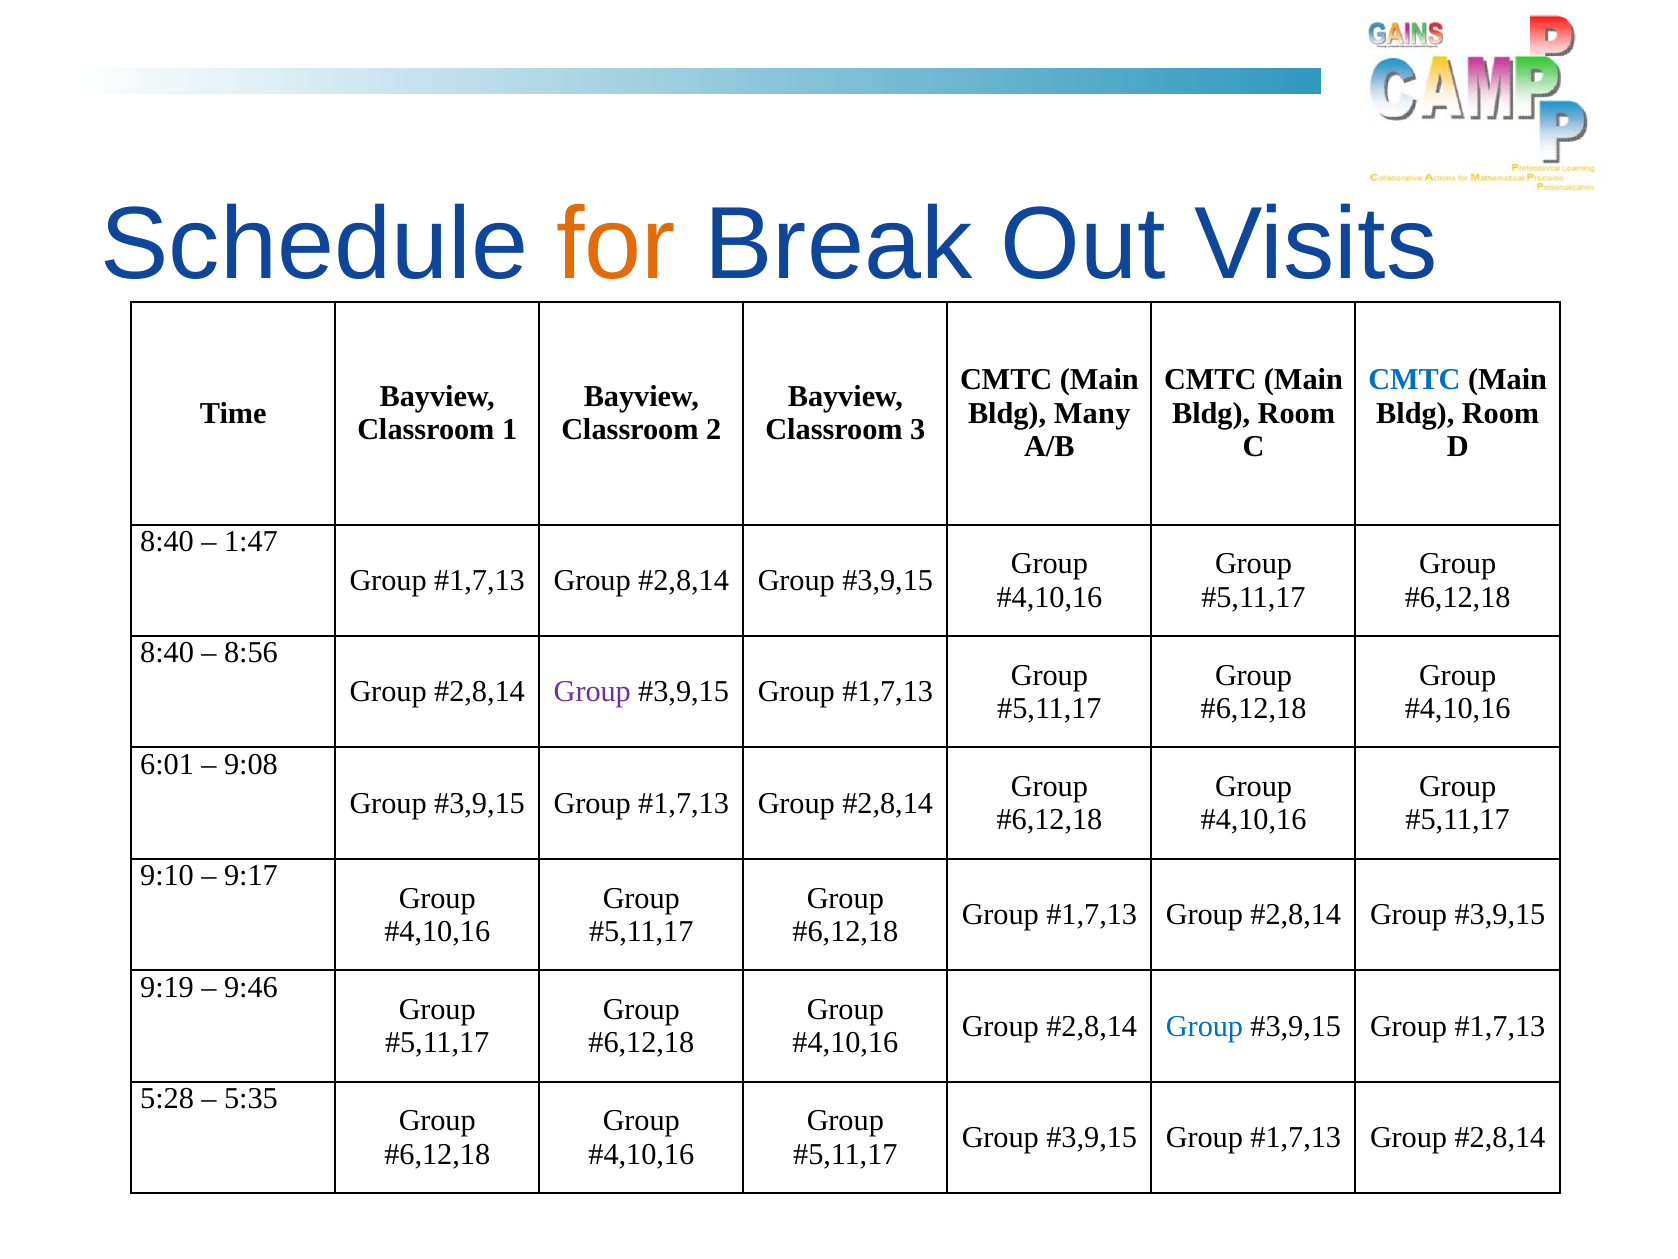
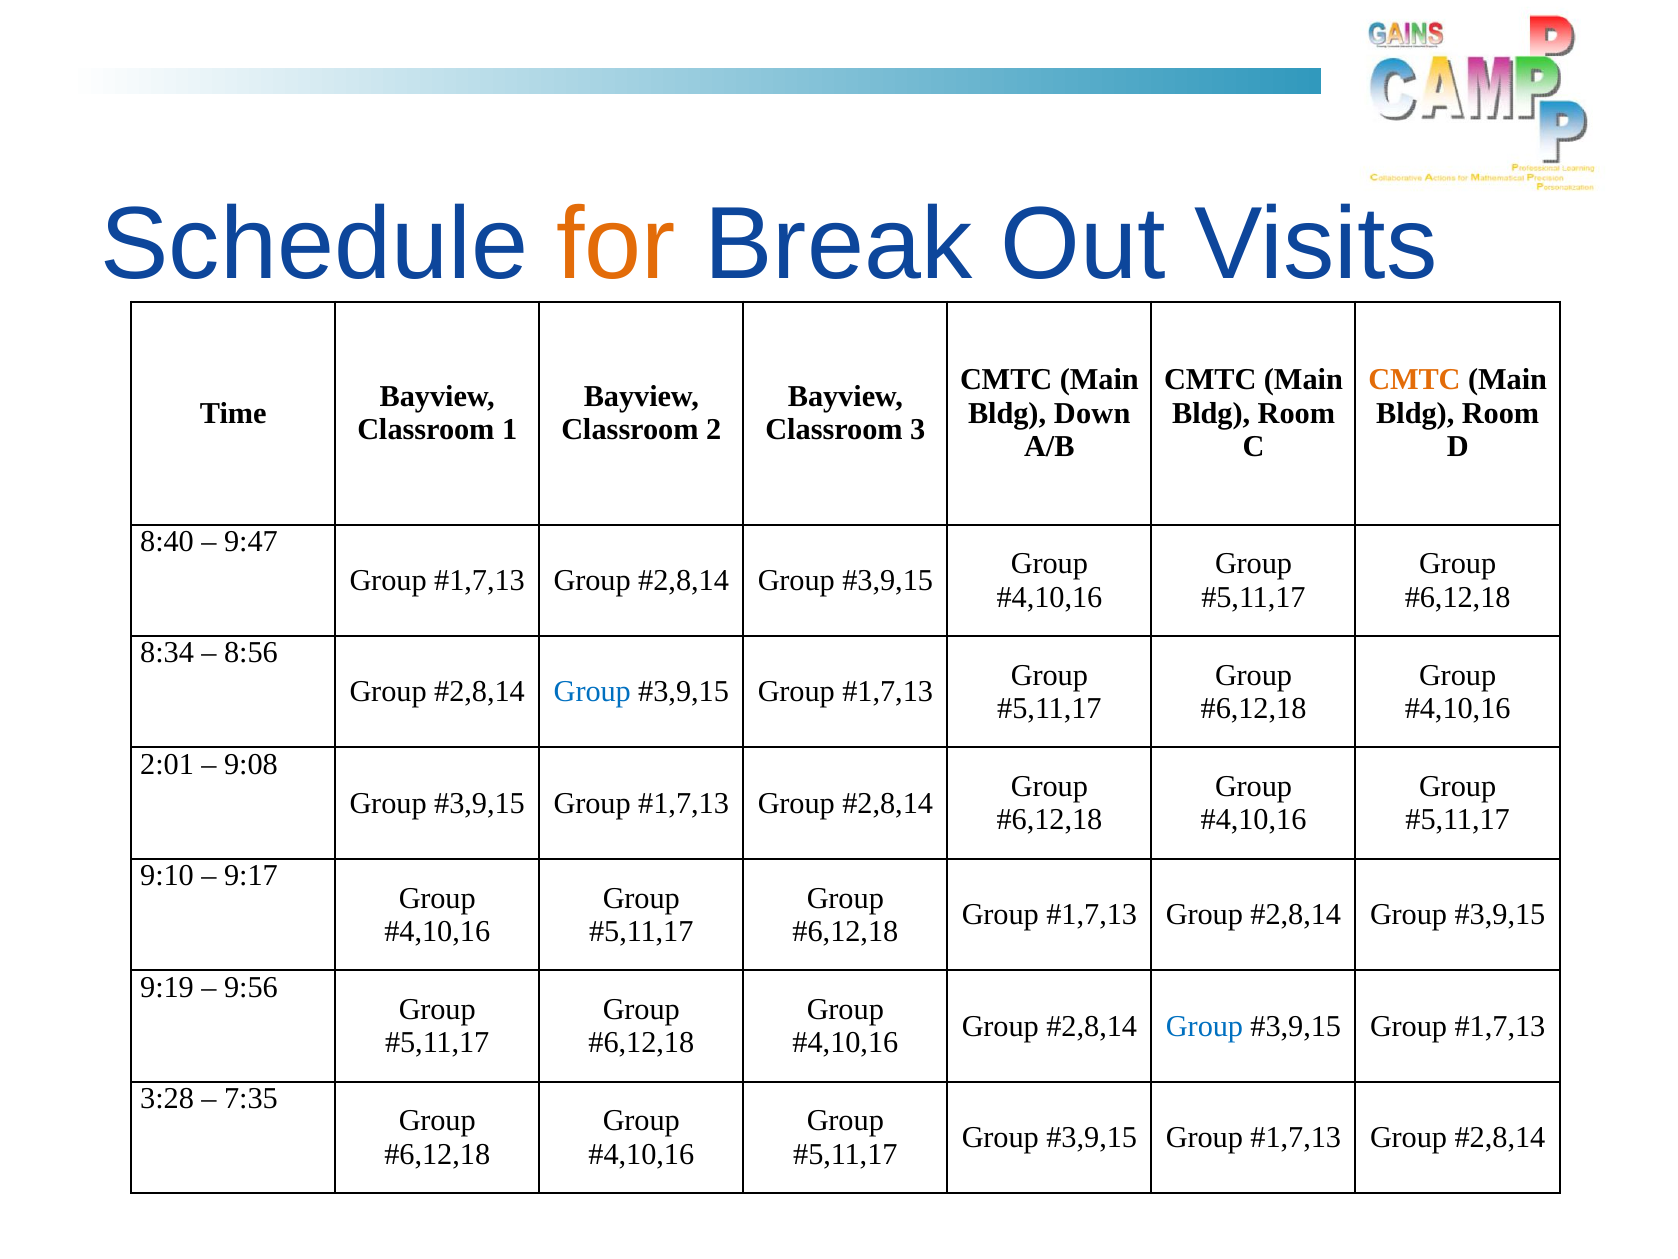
CMTC at (1415, 380) colour: blue -> orange
Many: Many -> Down
1:47: 1:47 -> 9:47
8:40 at (167, 653): 8:40 -> 8:34
Group at (592, 692) colour: purple -> blue
6:01: 6:01 -> 2:01
9:46: 9:46 -> 9:56
5:28: 5:28 -> 3:28
5:35: 5:35 -> 7:35
